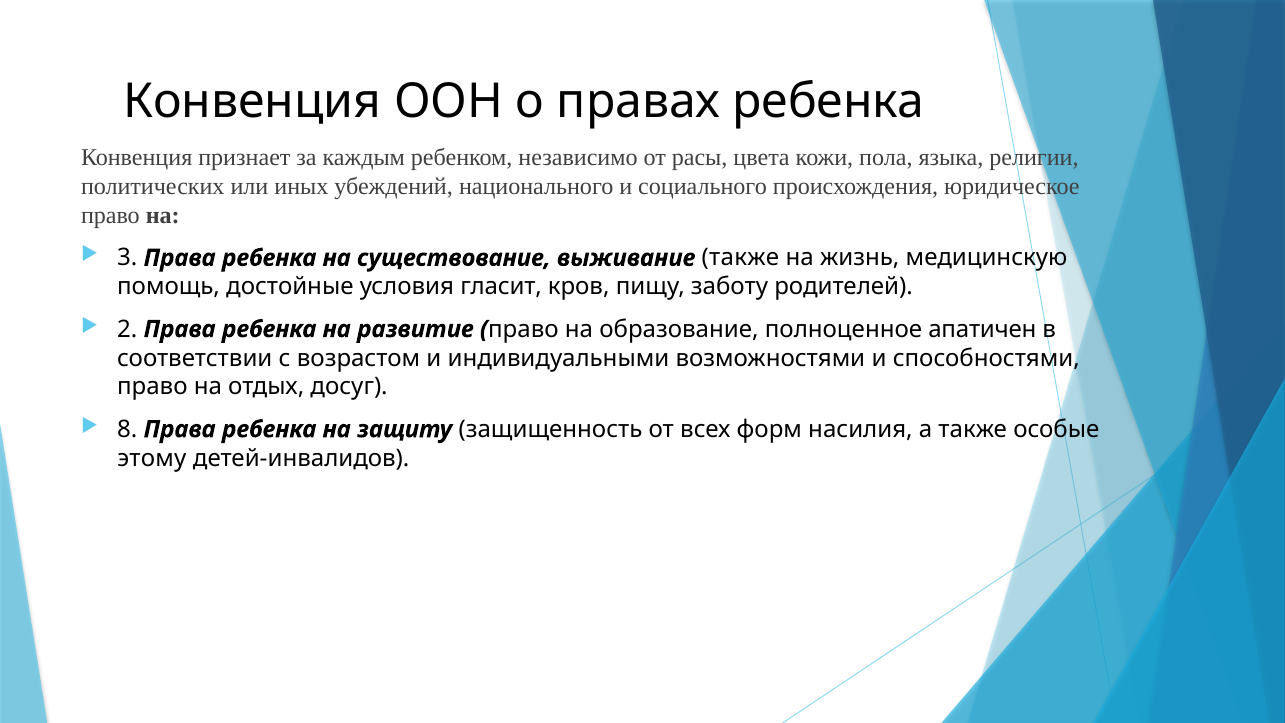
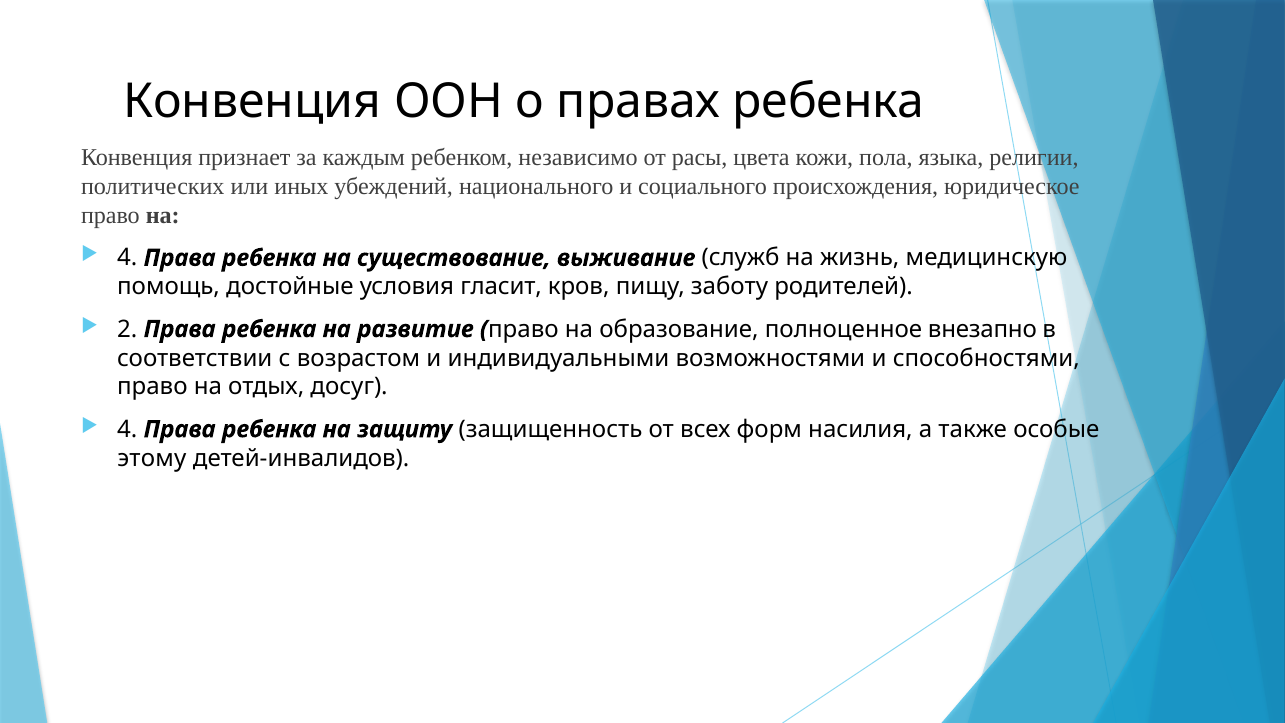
3 at (127, 258): 3 -> 4
выживание также: также -> служб
апатичен: апатичен -> внезапно
8 at (127, 429): 8 -> 4
